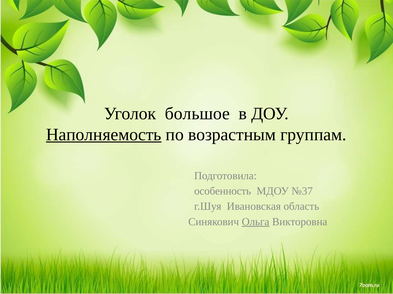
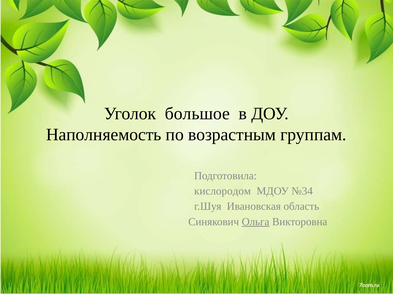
Наполняемость underline: present -> none
особенность: особенность -> кислородом
№37: №37 -> №34
